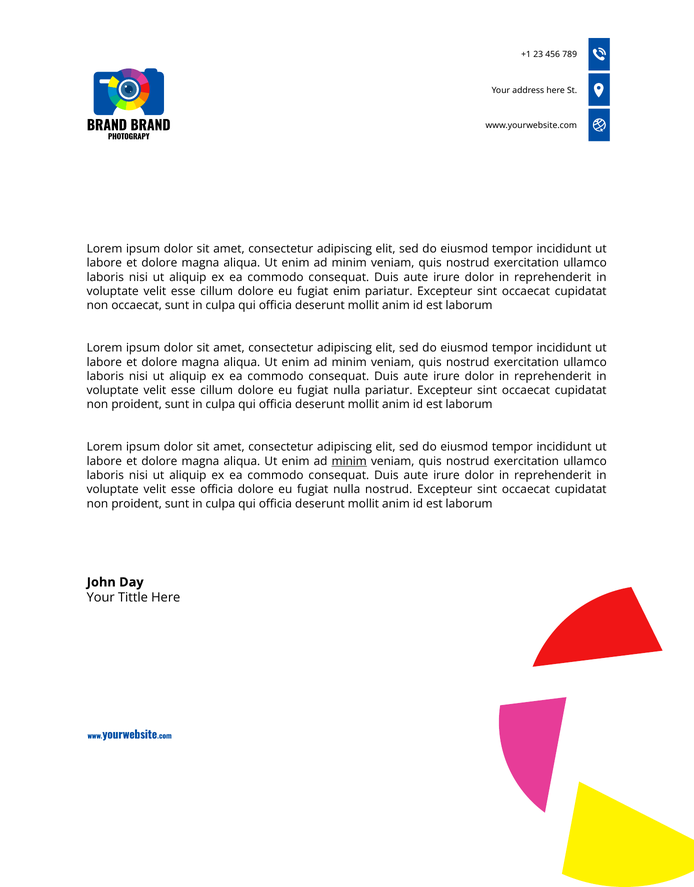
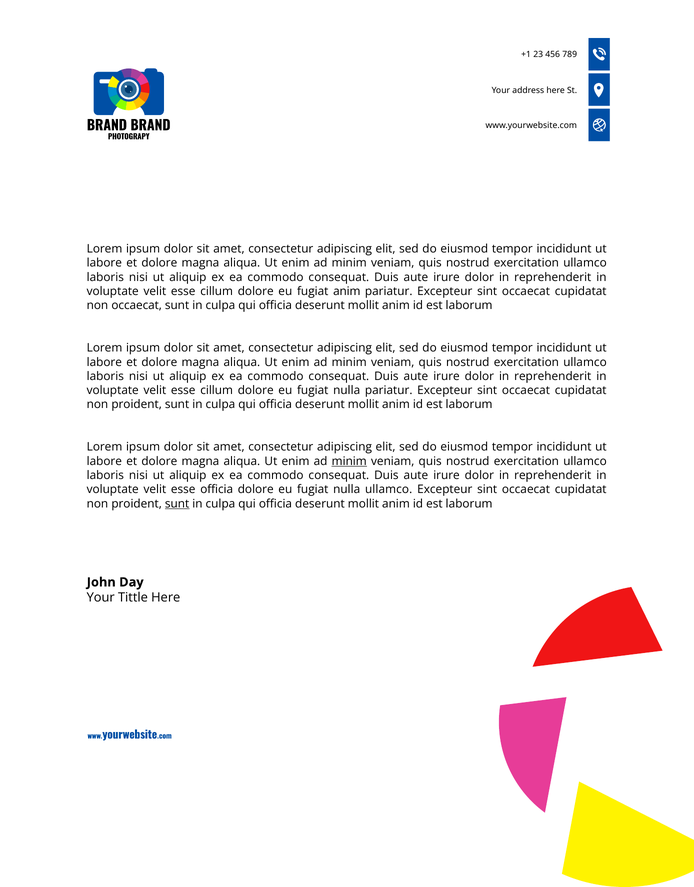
fugiat enim: enim -> anim
nulla nostrud: nostrud -> ullamco
sunt at (177, 504) underline: none -> present
